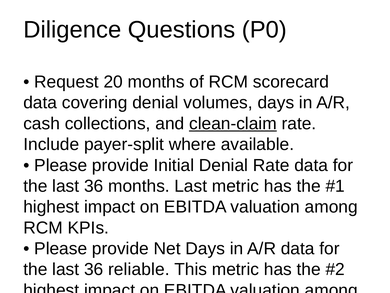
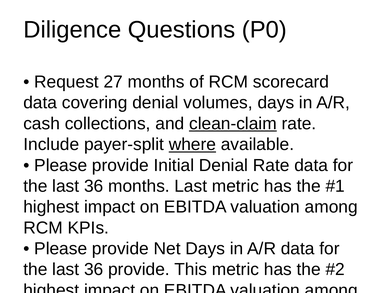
20: 20 -> 27
where underline: none -> present
36 reliable: reliable -> provide
